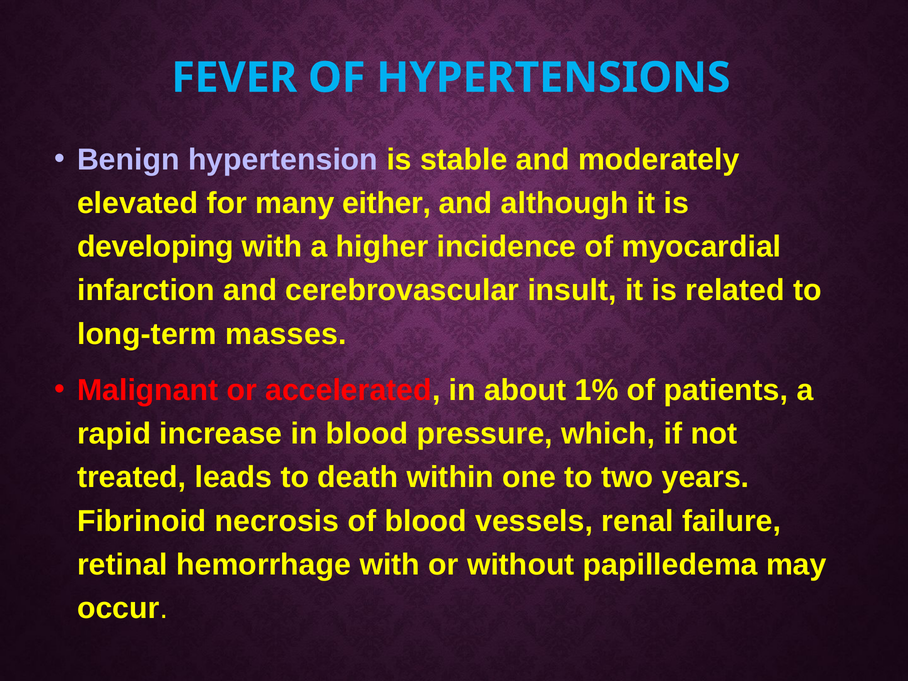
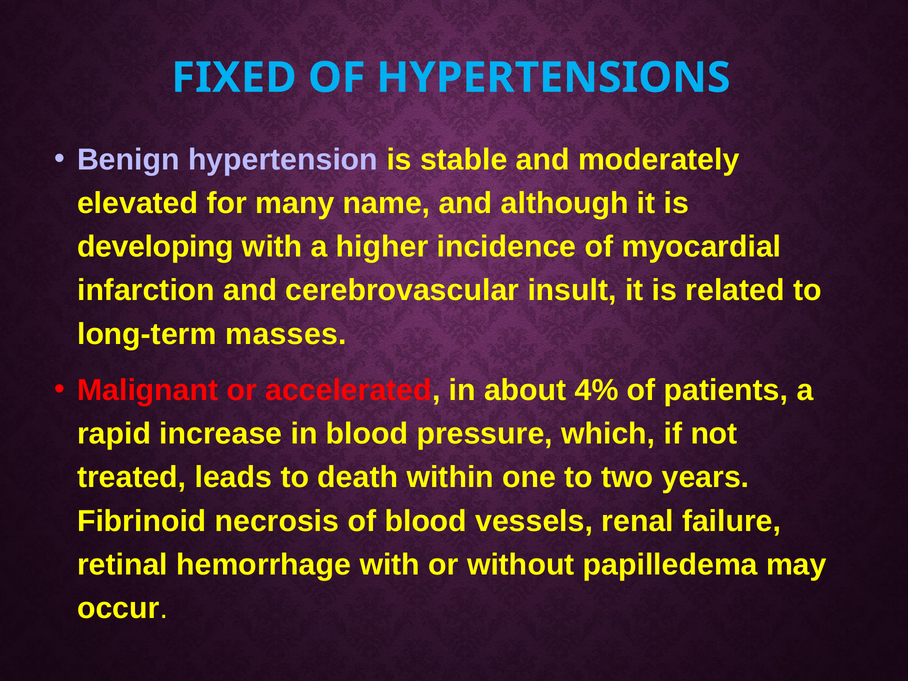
FEVER: FEVER -> FIXED
either: either -> name
1%: 1% -> 4%
